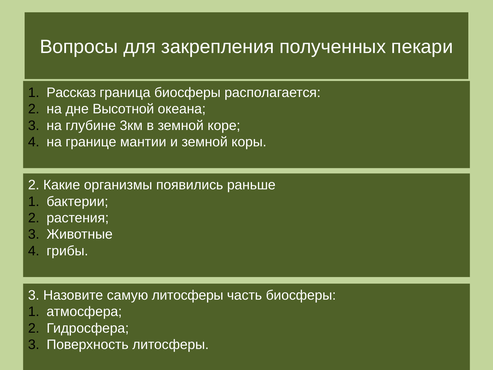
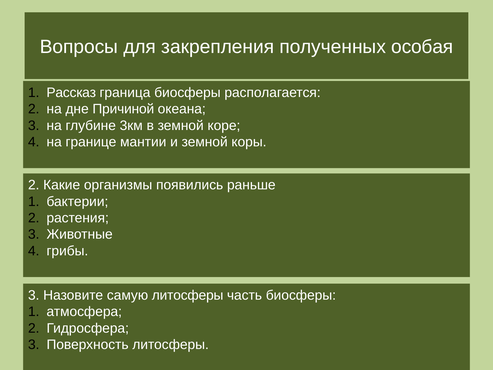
пекари: пекари -> особая
Высотной: Высотной -> Причиной
